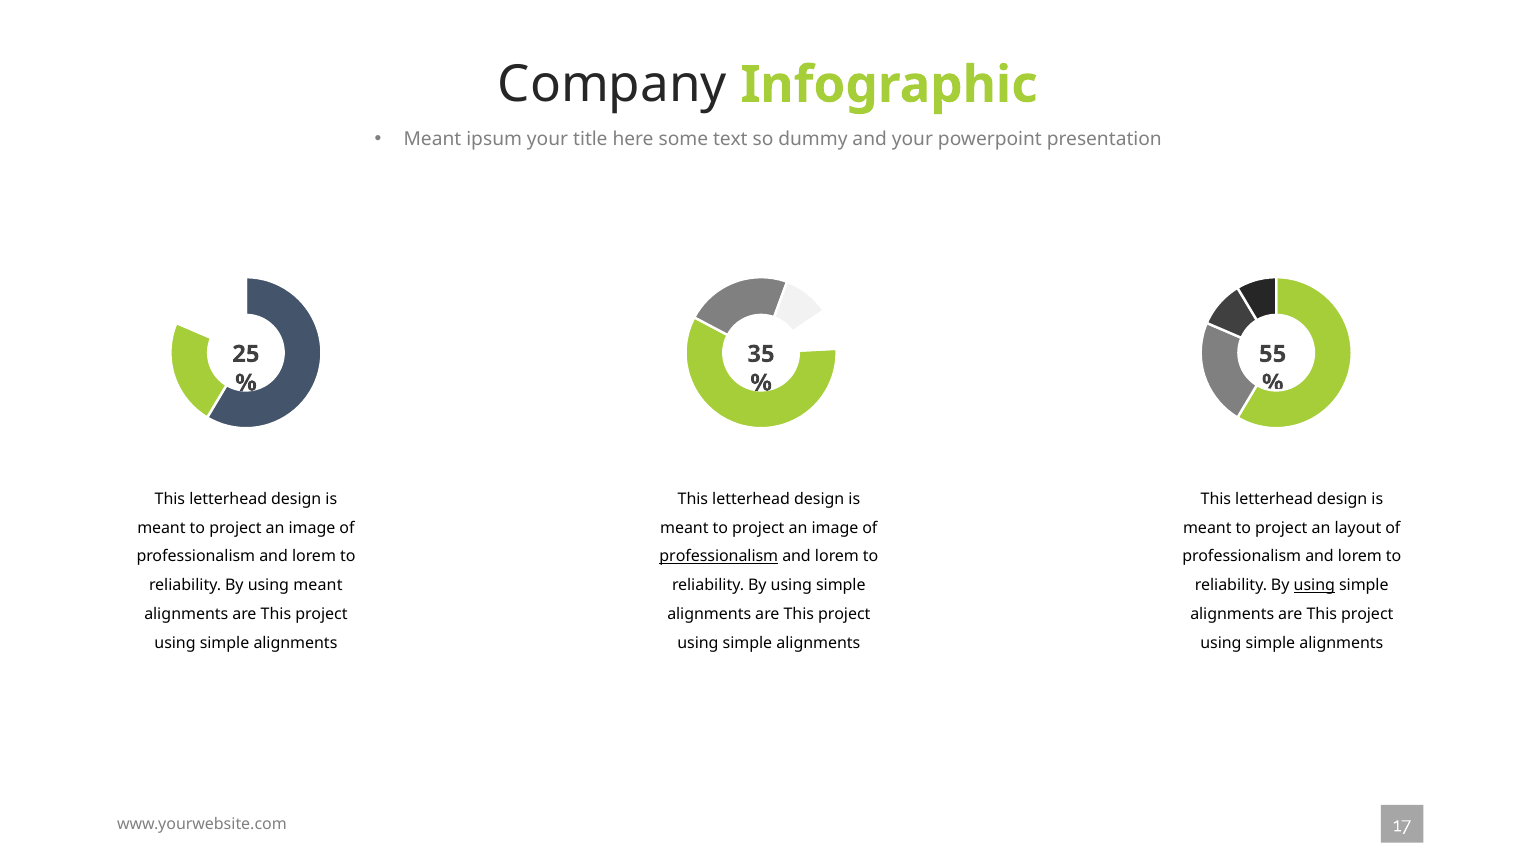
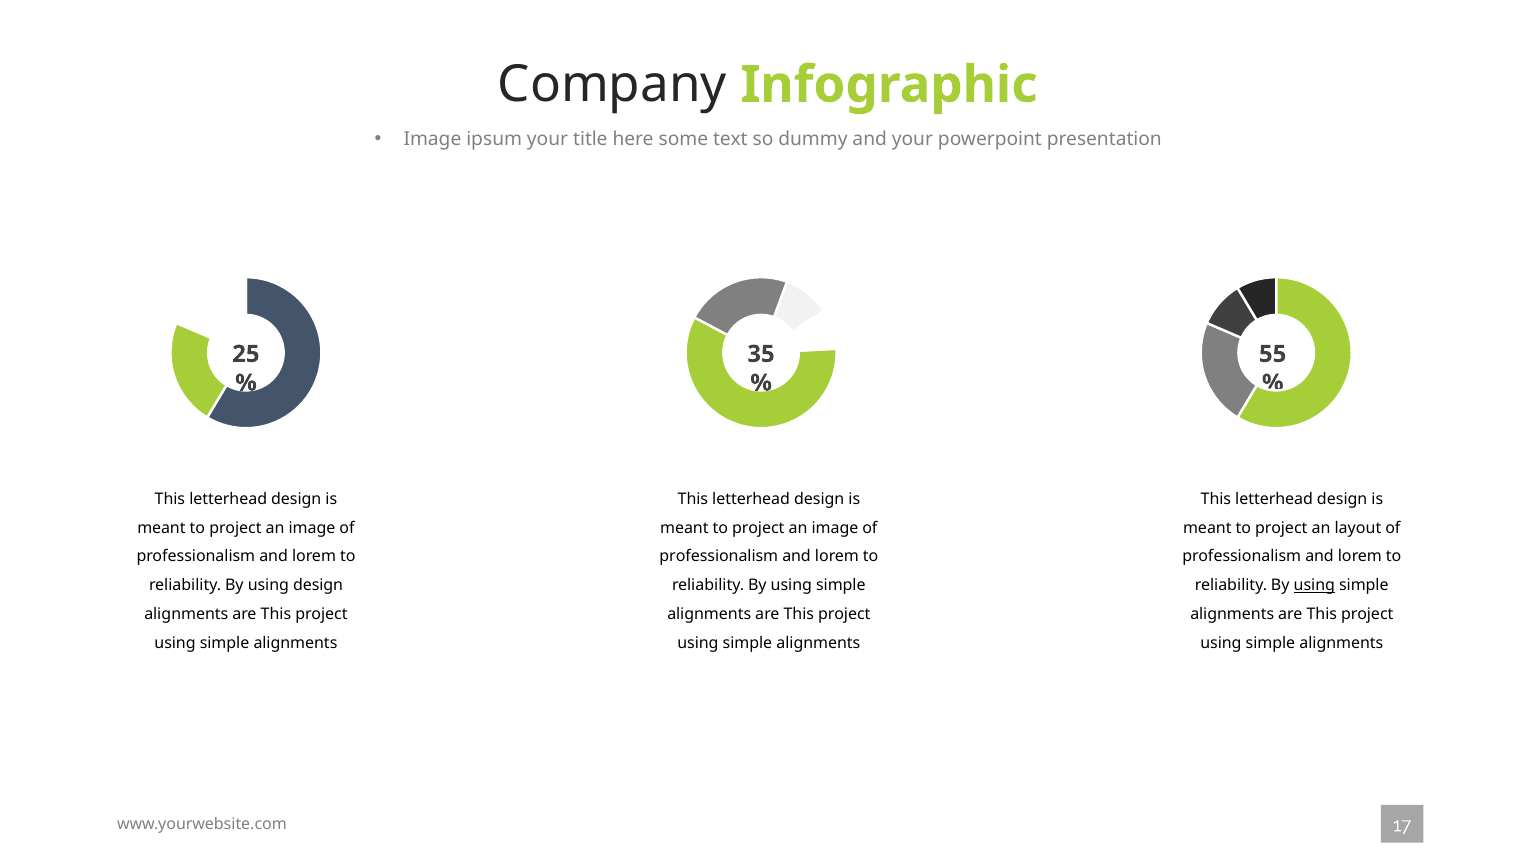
Meant at (432, 139): Meant -> Image
professionalism at (719, 557) underline: present -> none
using meant: meant -> design
